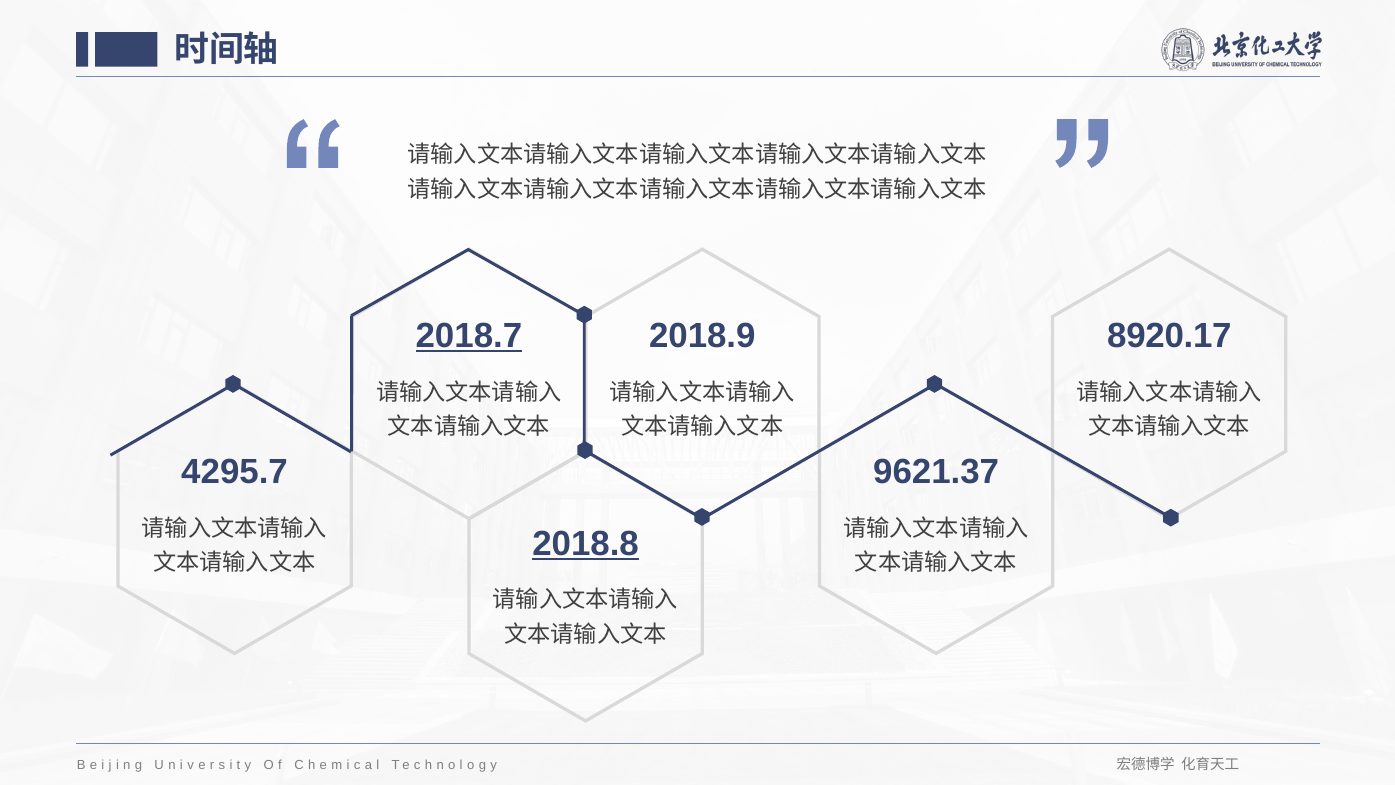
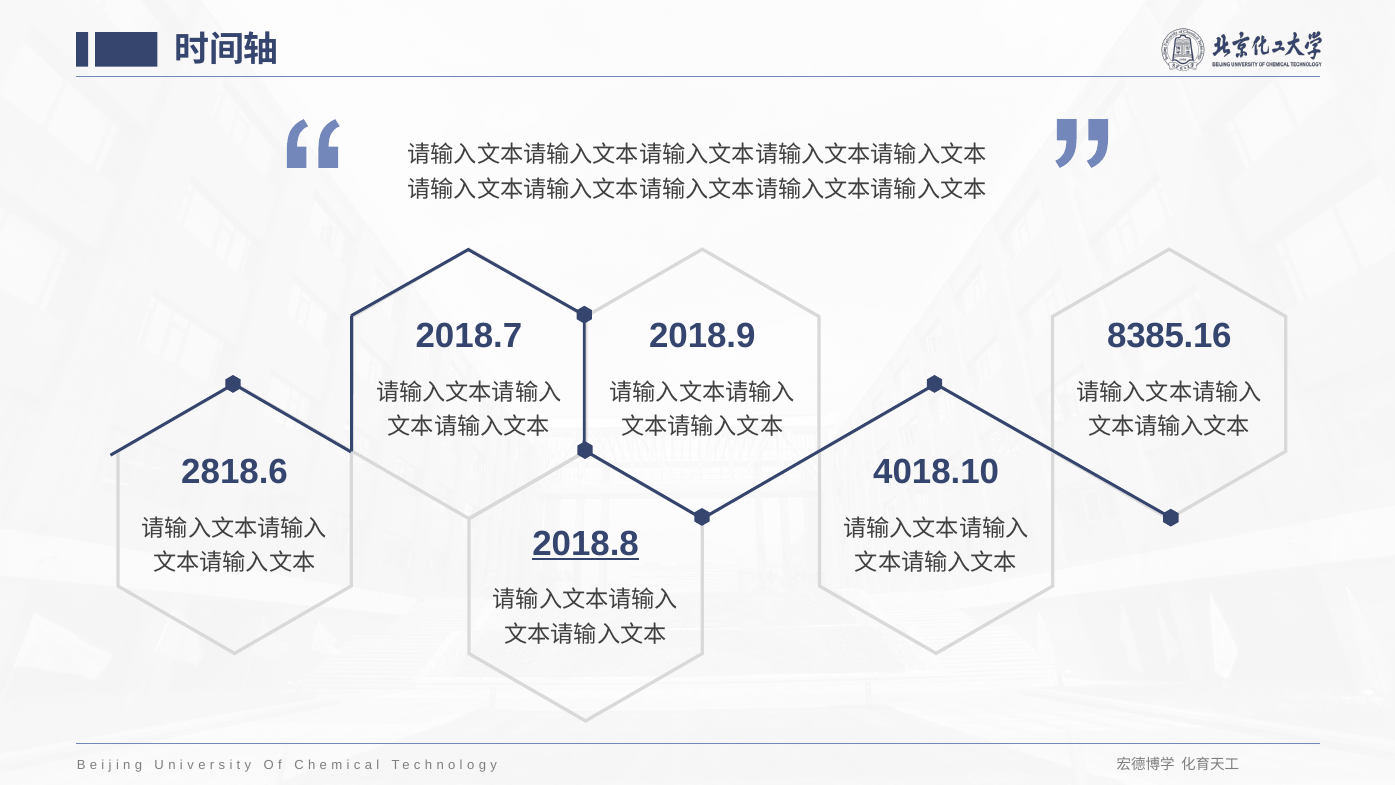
2018.7 underline: present -> none
8920.17: 8920.17 -> 8385.16
4295.7: 4295.7 -> 2818.6
9621.37: 9621.37 -> 4018.10
